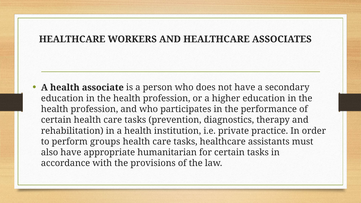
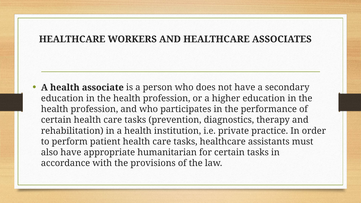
groups: groups -> patient
